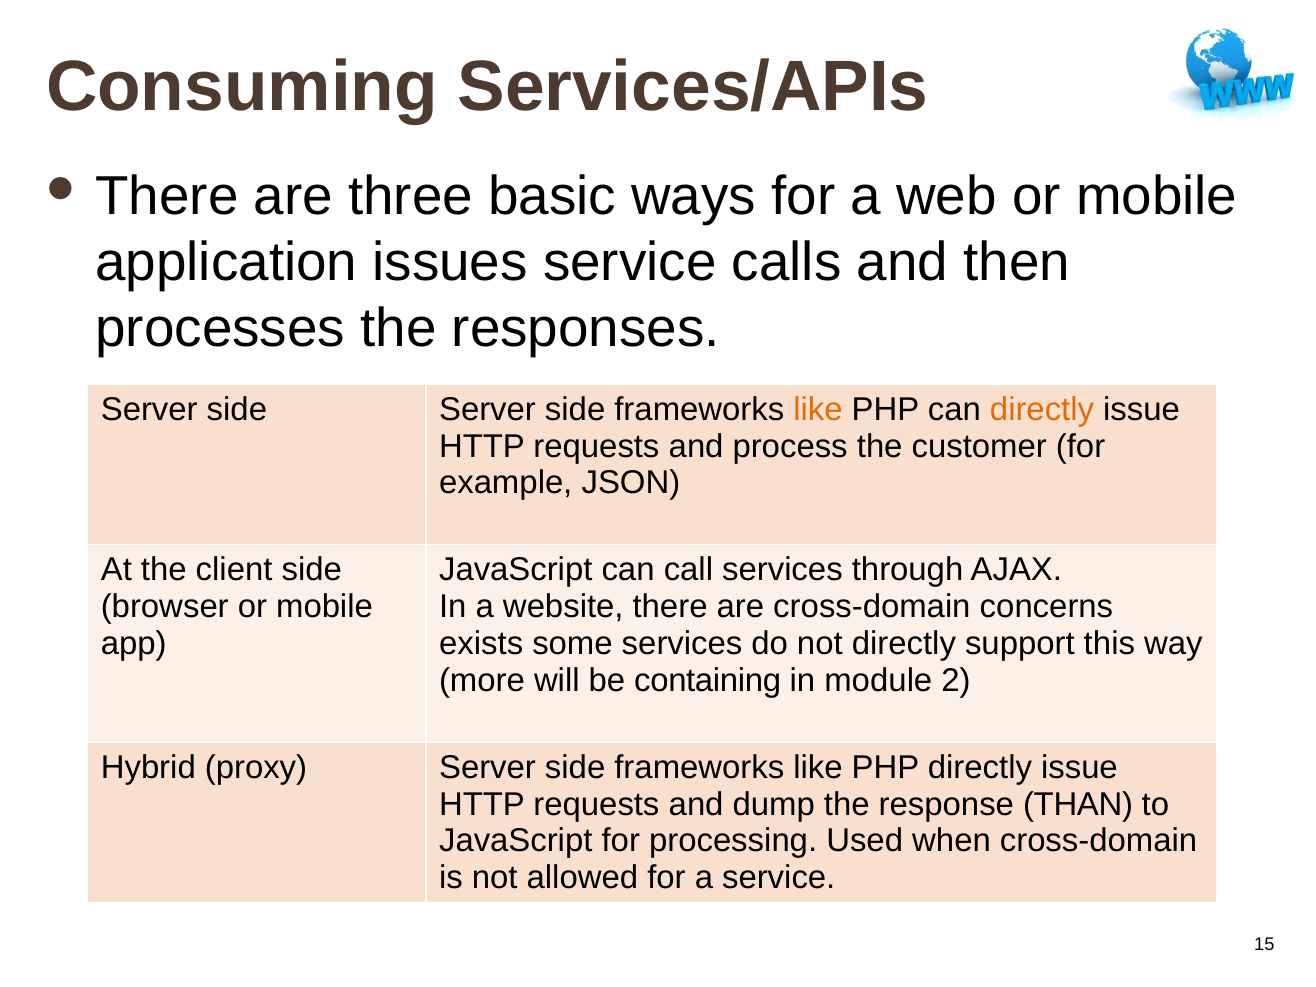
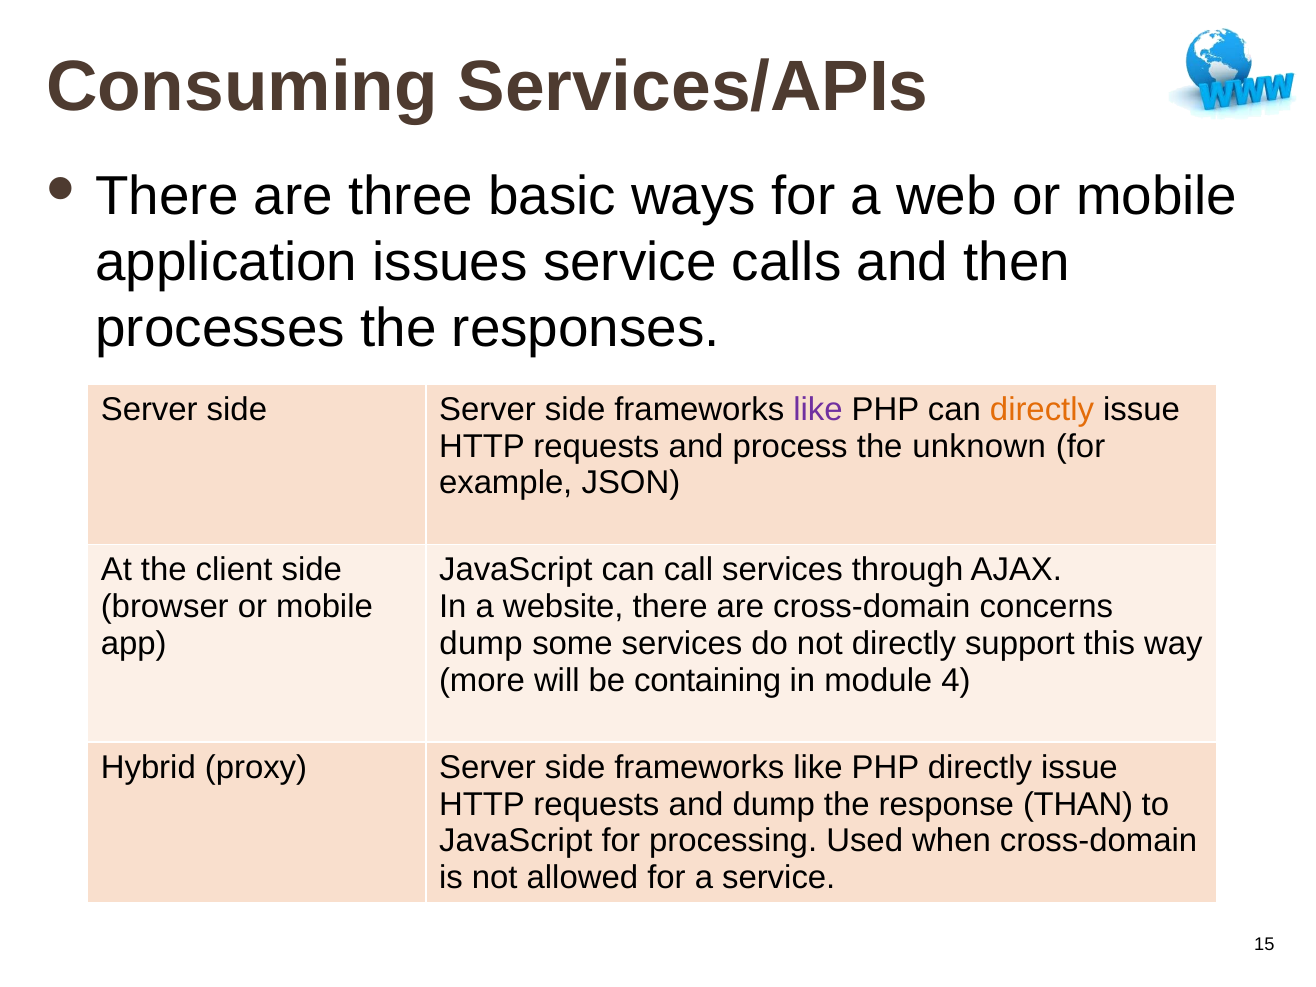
like at (818, 409) colour: orange -> purple
customer: customer -> unknown
exists at (481, 644): exists -> dump
2: 2 -> 4
